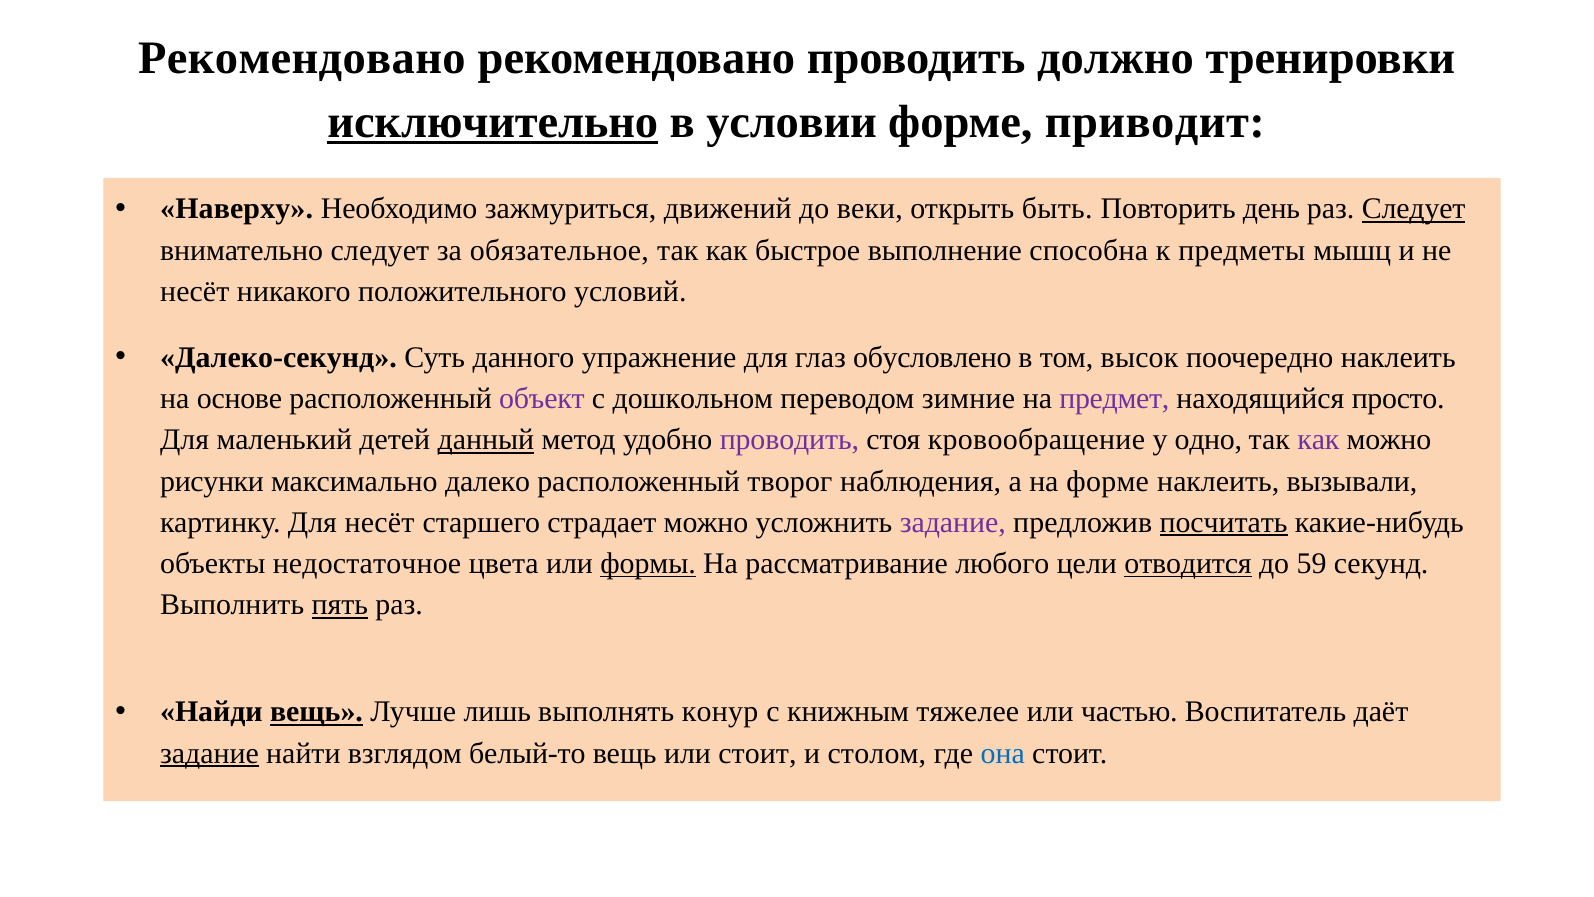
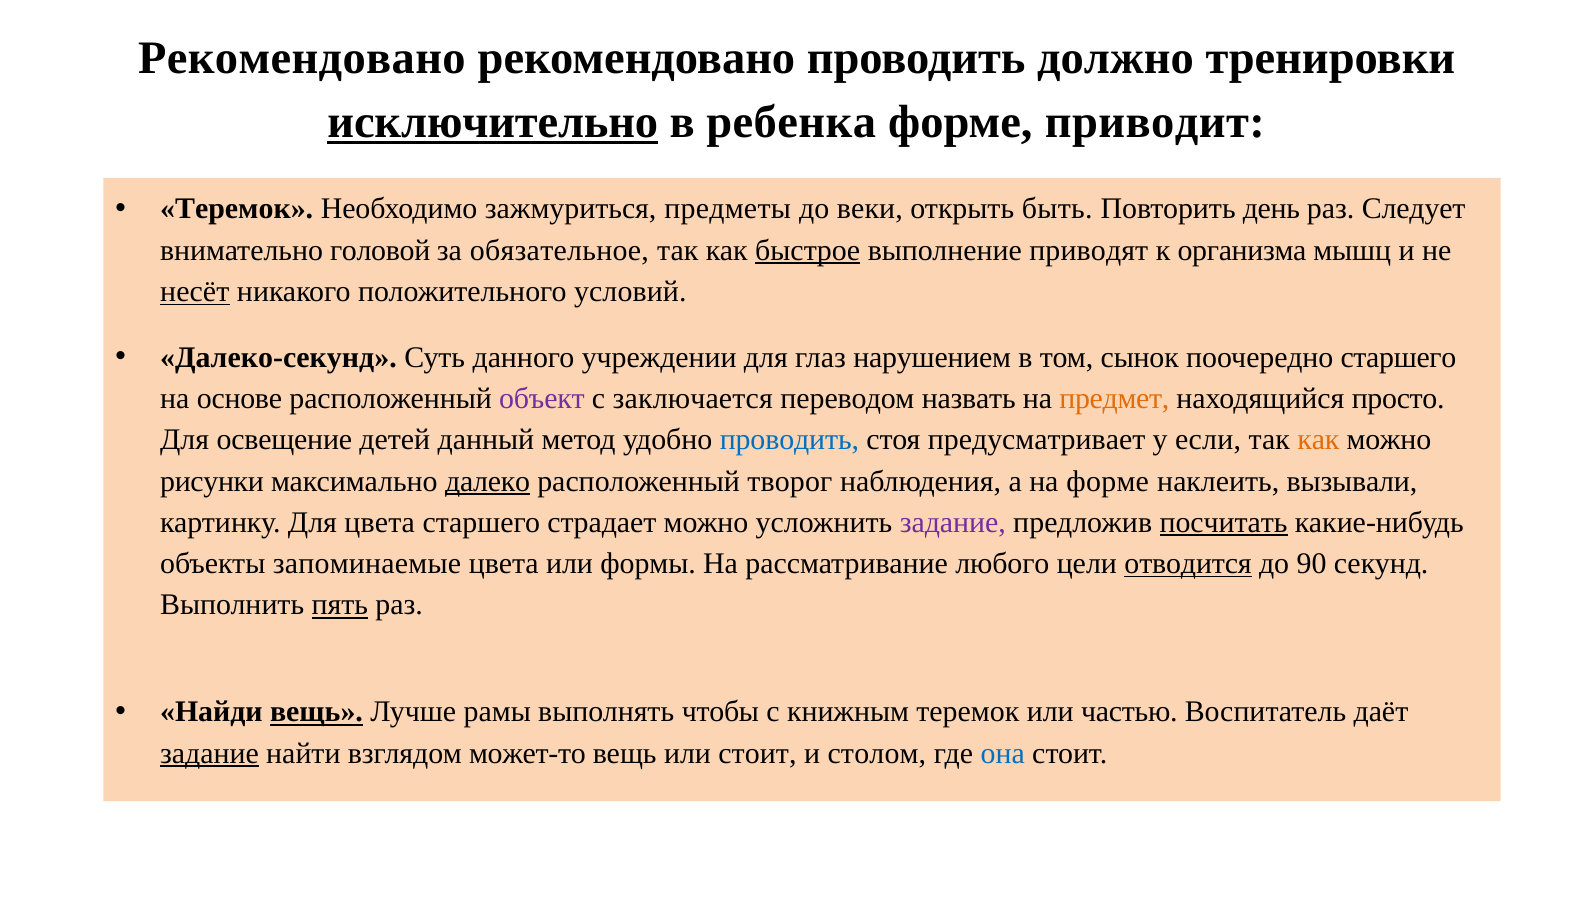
условии: условии -> ребенка
Наверху at (237, 209): Наверху -> Теремок
движений: движений -> предметы
Следует at (1414, 209) underline: present -> none
внимательно следует: следует -> головой
быстрое underline: none -> present
способна: способна -> приводят
предметы: предметы -> организма
несёт at (195, 292) underline: none -> present
упражнение: упражнение -> учреждении
обусловлено: обусловлено -> нарушением
высок: высок -> сынок
поочередно наклеить: наклеить -> старшего
дошкольном: дошкольном -> заключается
зимние: зимние -> назвать
предмет colour: purple -> orange
маленький: маленький -> освещение
данный underline: present -> none
проводить at (789, 440) colour: purple -> blue
кровообращение: кровообращение -> предусматривает
одно: одно -> если
как at (1318, 440) colour: purple -> orange
далеко underline: none -> present
Для несёт: несёт -> цвета
недостаточное: недостаточное -> запоминаемые
формы underline: present -> none
59: 59 -> 90
лишь: лишь -> рамы
конур: конур -> чтобы
книжным тяжелее: тяжелее -> теремок
белый-то: белый-то -> может-то
